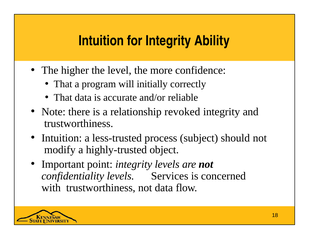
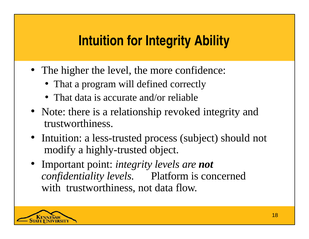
initially: initially -> defined
Services: Services -> Platform
